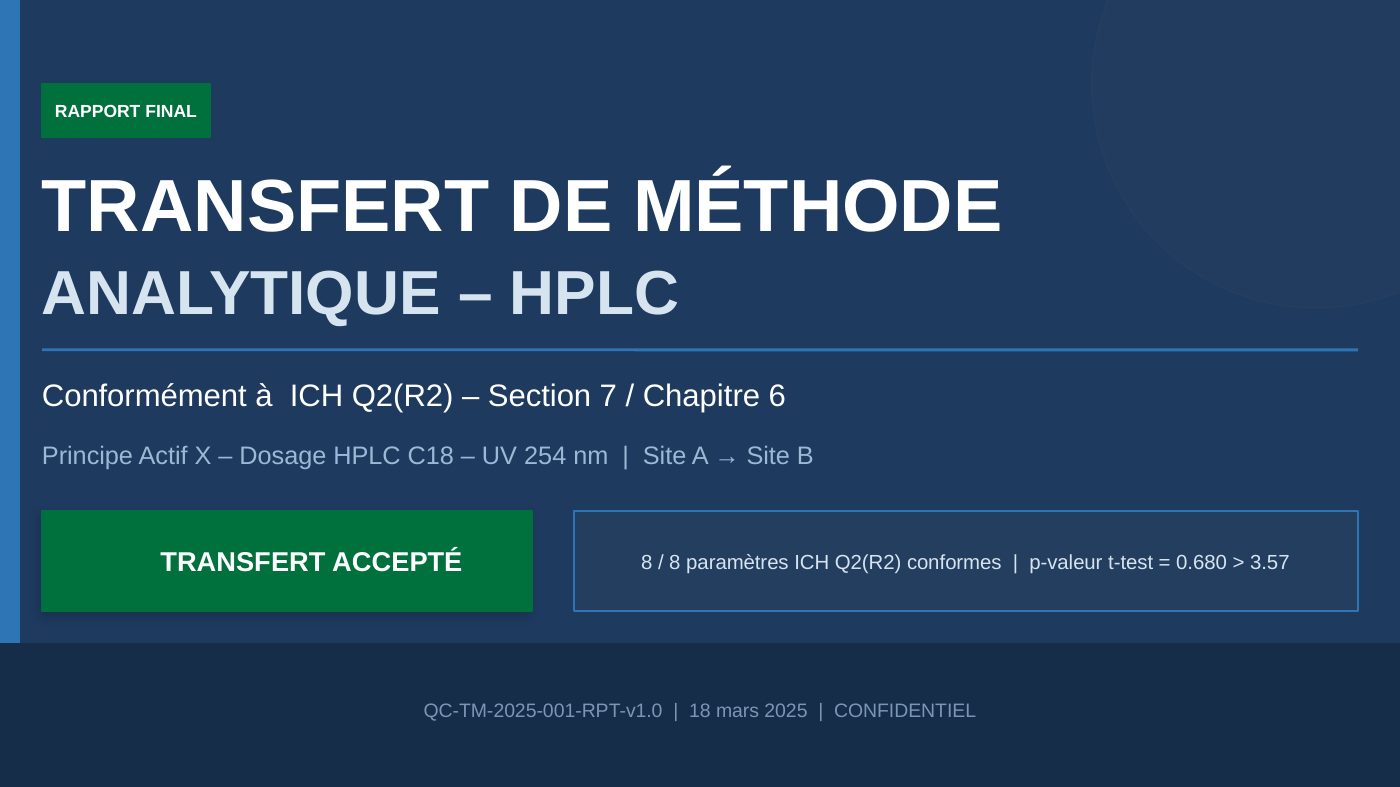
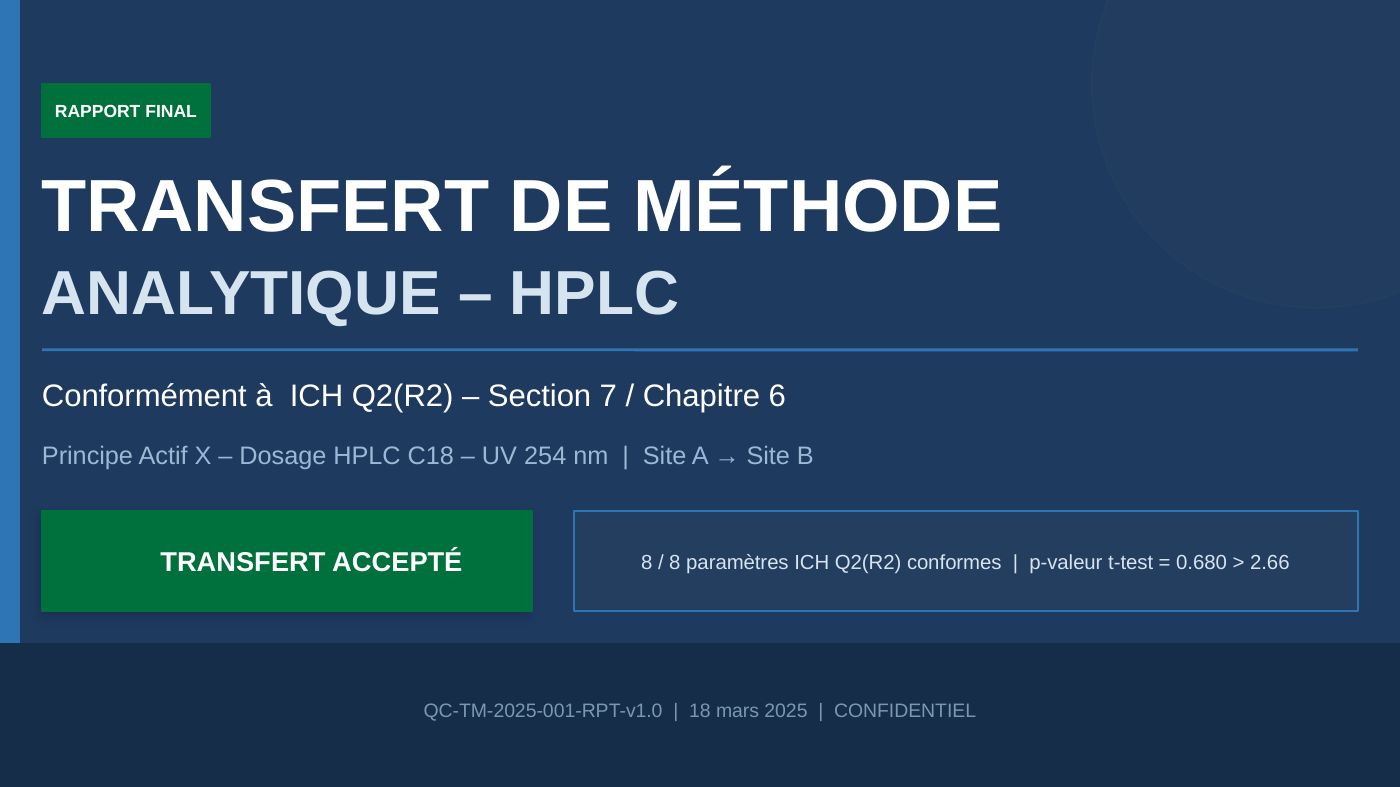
3.57: 3.57 -> 2.66
